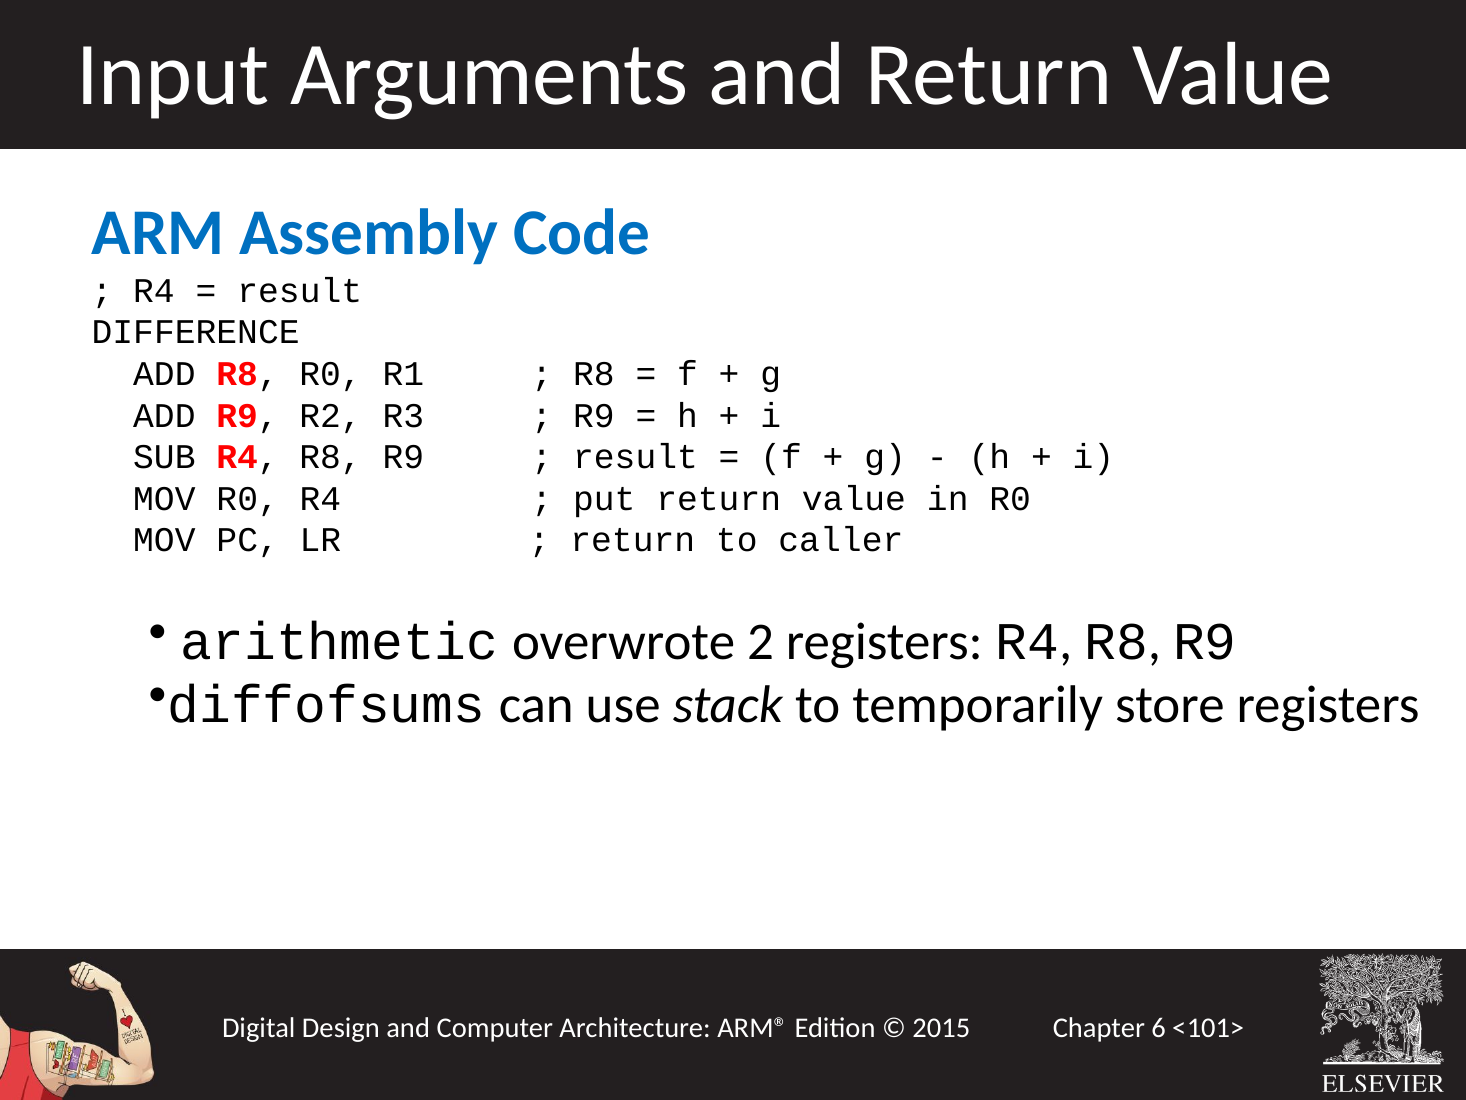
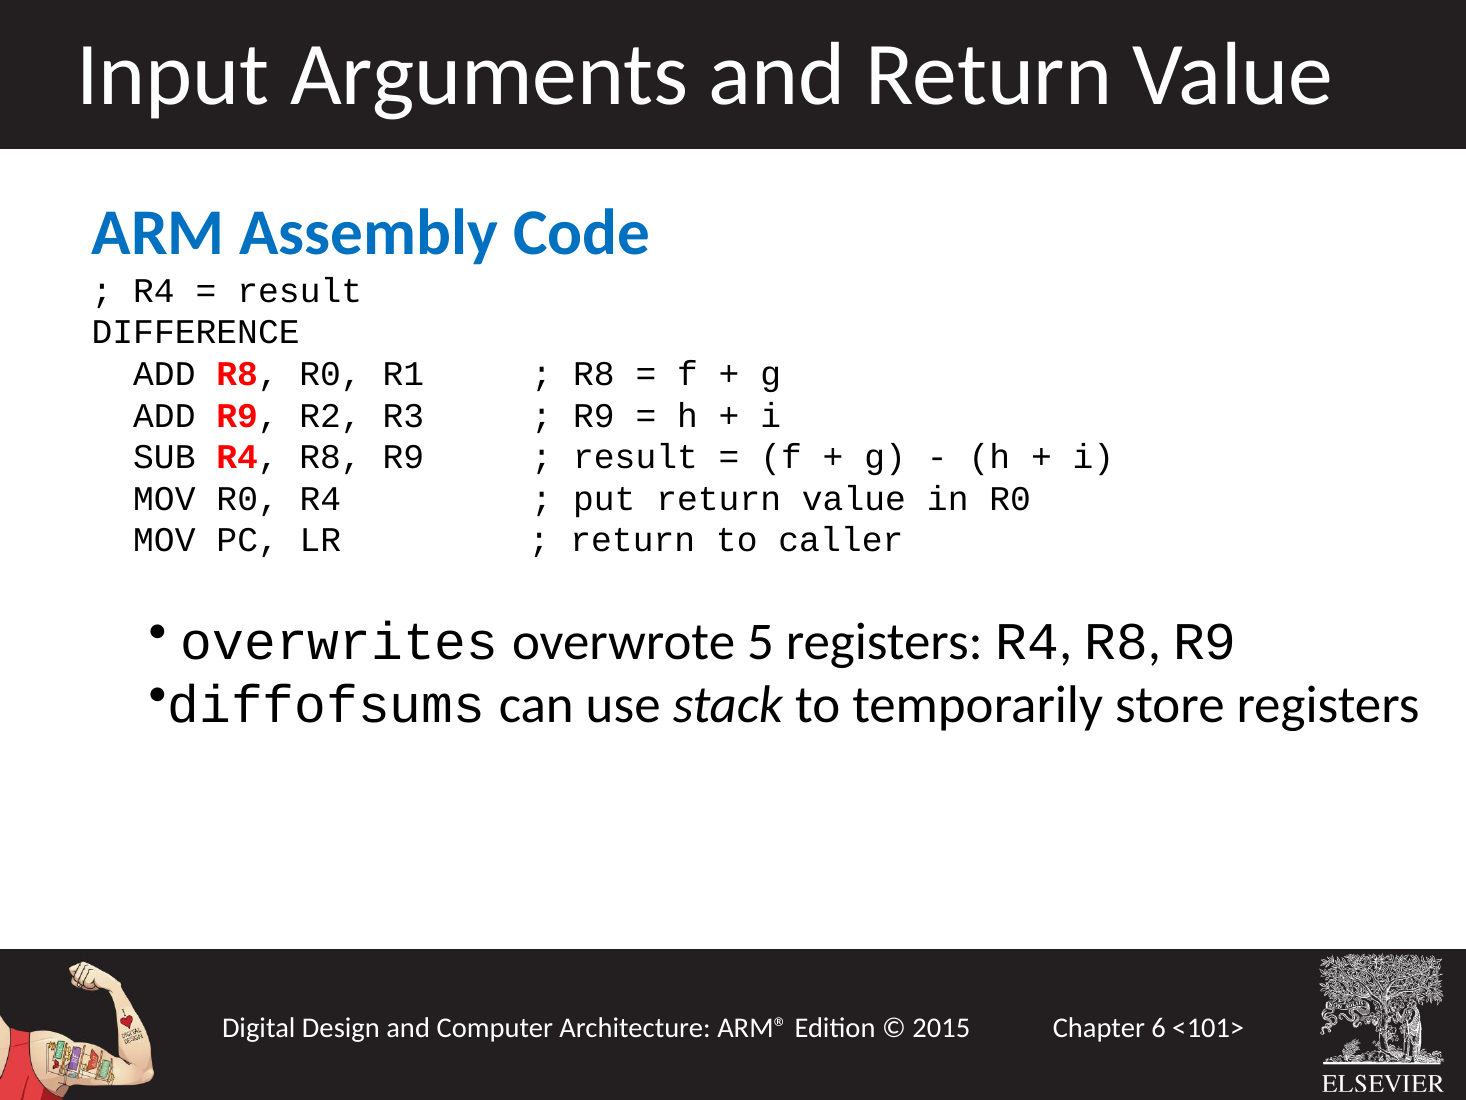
arithmetic: arithmetic -> overwrites
2: 2 -> 5
